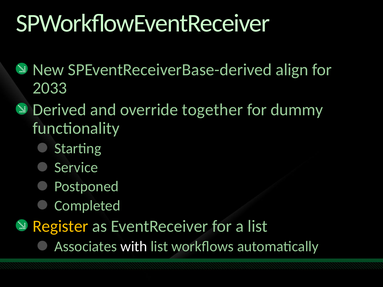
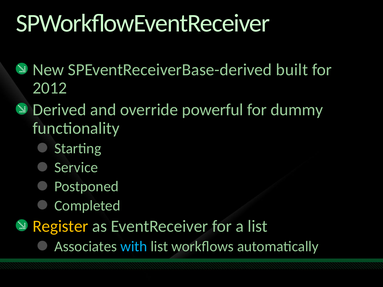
align: align -> built
2033: 2033 -> 2012
together: together -> powerful
with colour: white -> light blue
